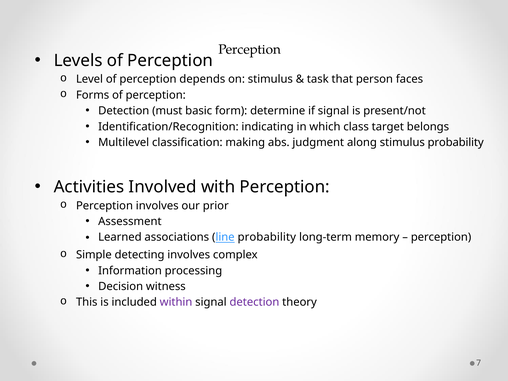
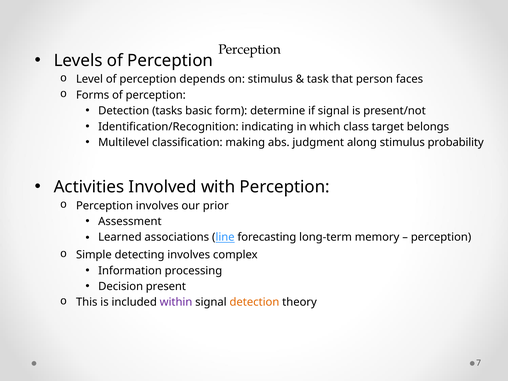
must: must -> tasks
line probability: probability -> forecasting
witness: witness -> present
detection at (254, 302) colour: purple -> orange
